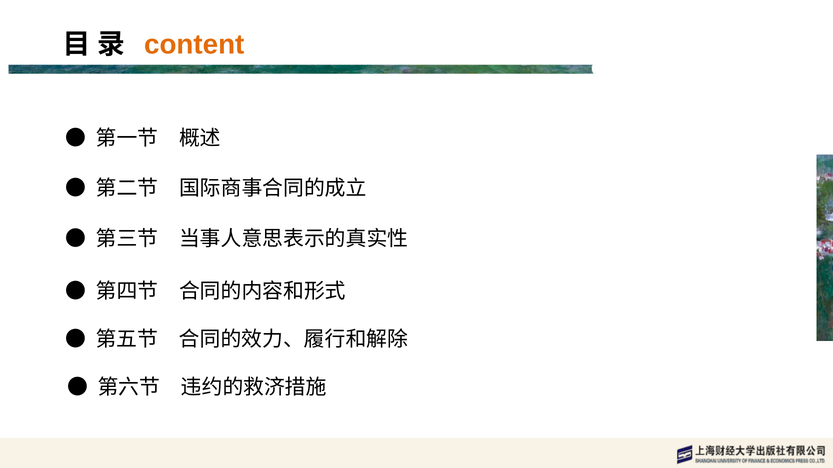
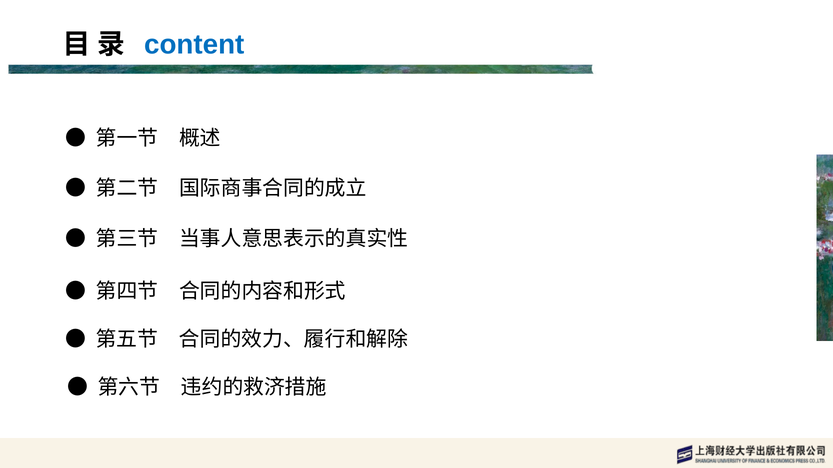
content colour: orange -> blue
